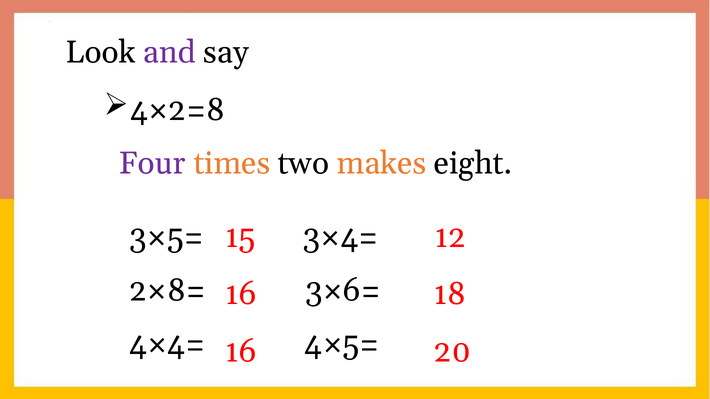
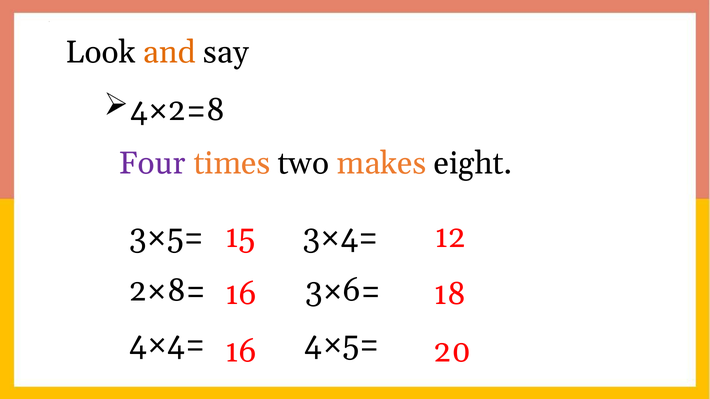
and colour: purple -> orange
